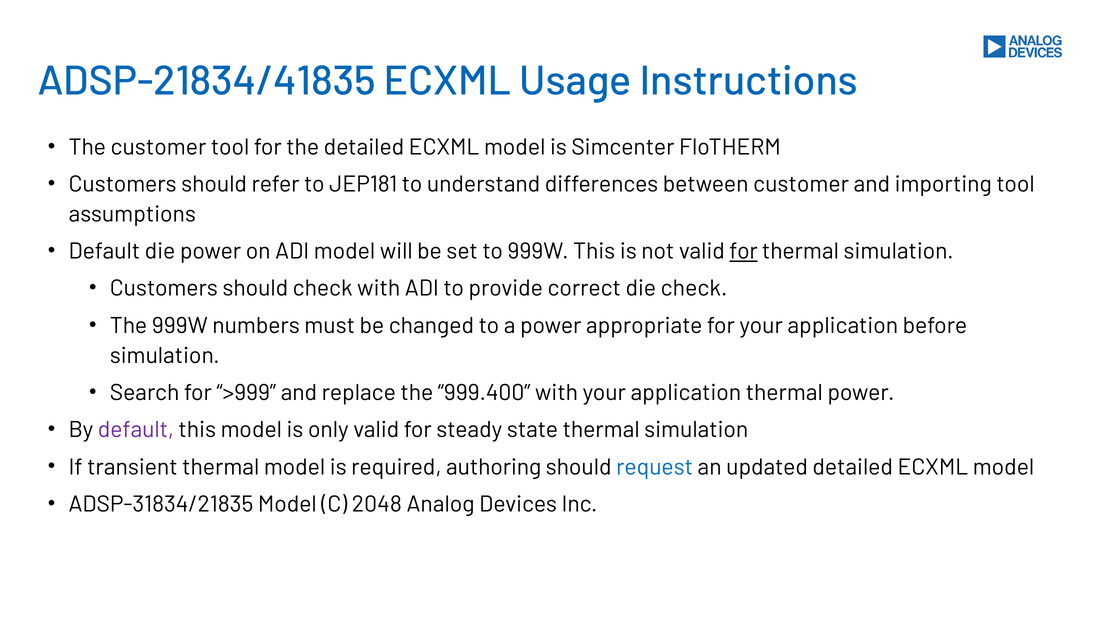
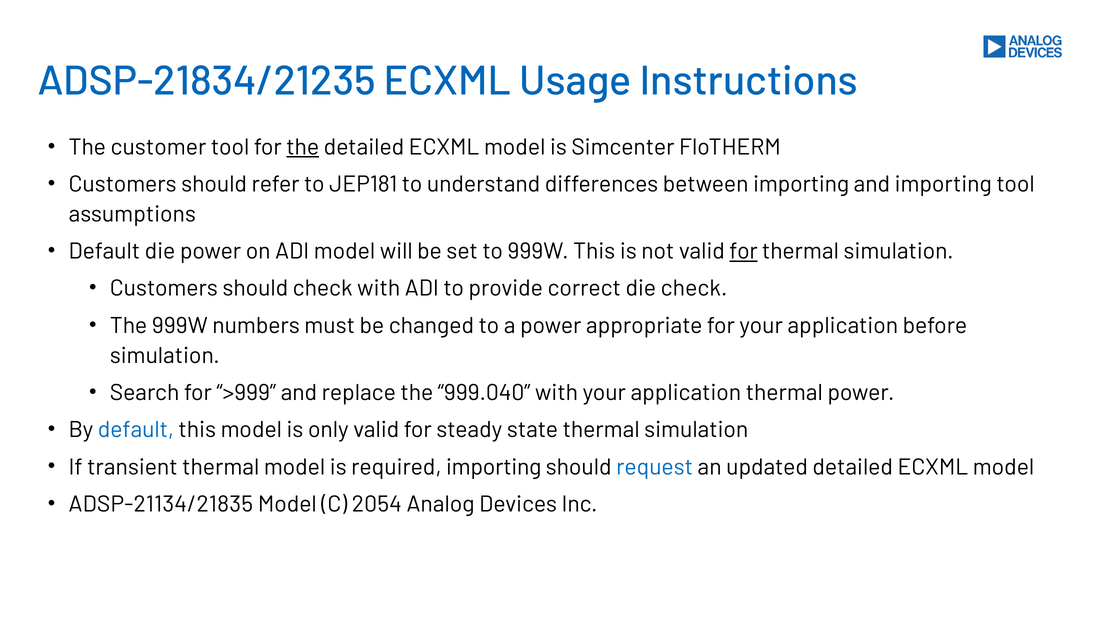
ADSP-21834/41835: ADSP-21834/41835 -> ADSP-21834/21235
the at (303, 147) underline: none -> present
between customer: customer -> importing
999.400: 999.400 -> 999.040
default at (136, 430) colour: purple -> blue
required authoring: authoring -> importing
ADSP-31834/21835: ADSP-31834/21835 -> ADSP-21134/21835
2048: 2048 -> 2054
